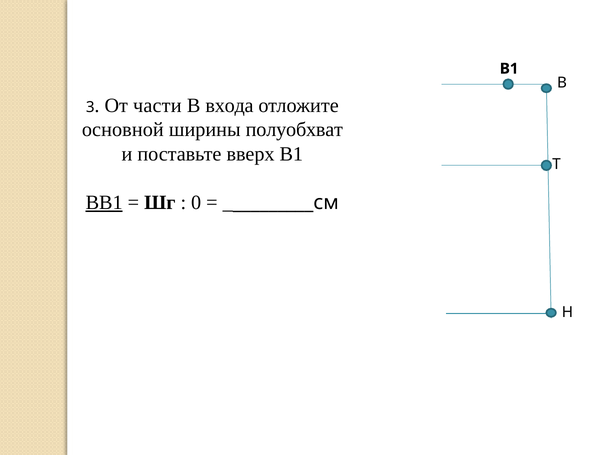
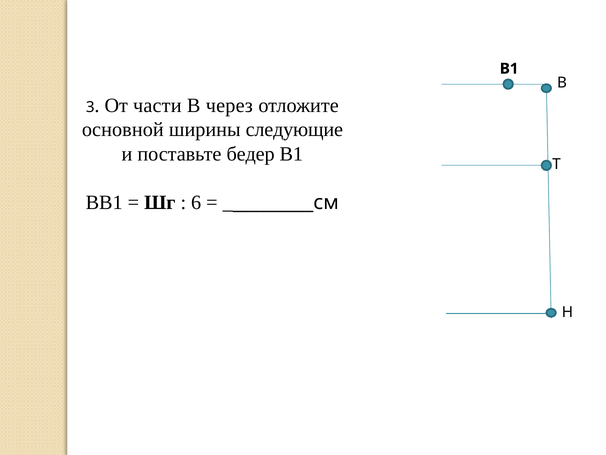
входа: входа -> через
полуобхват: полуобхват -> следующие
вверх: вверх -> бедер
ВВ1 underline: present -> none
0: 0 -> 6
